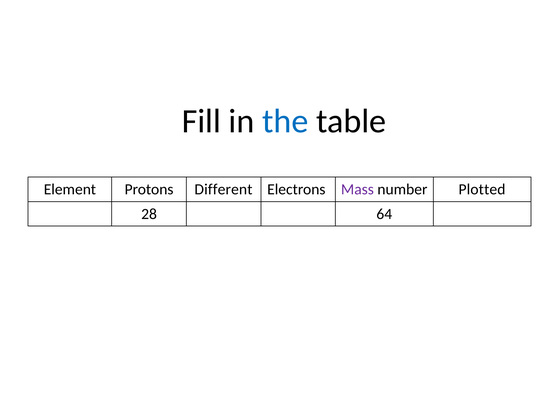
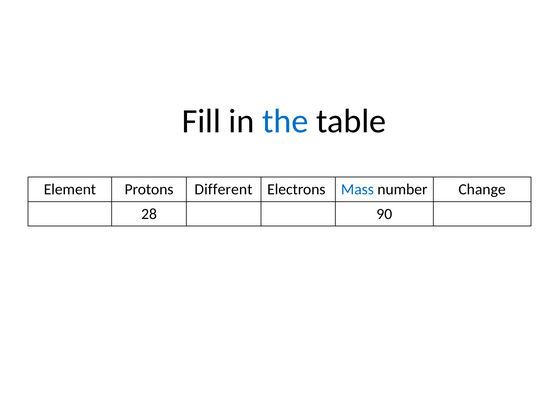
Mass colour: purple -> blue
Plotted: Plotted -> Change
64: 64 -> 90
